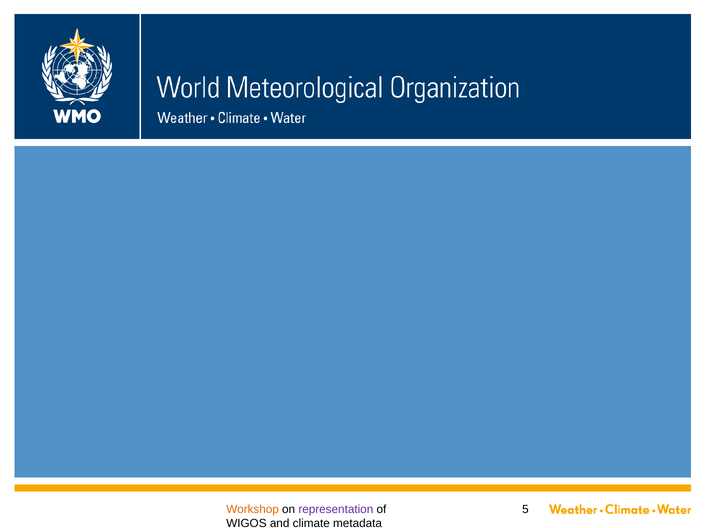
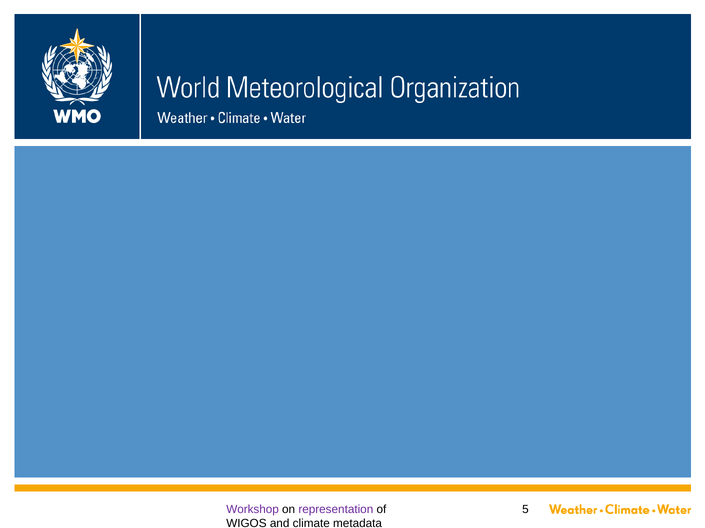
Workshop colour: orange -> purple
